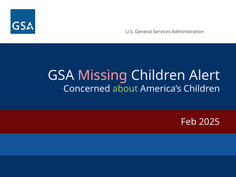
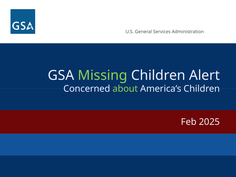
Missing colour: pink -> light green
